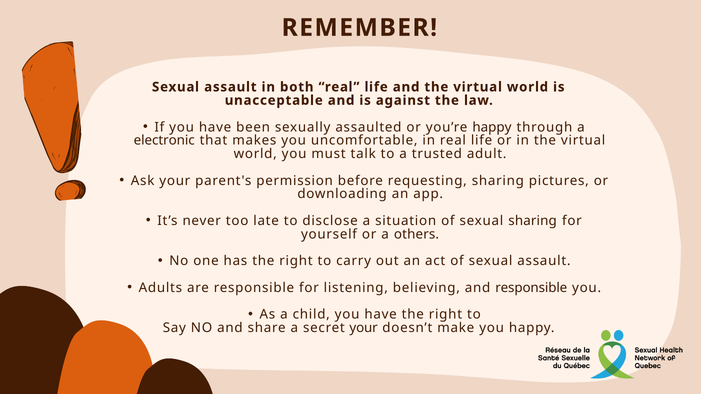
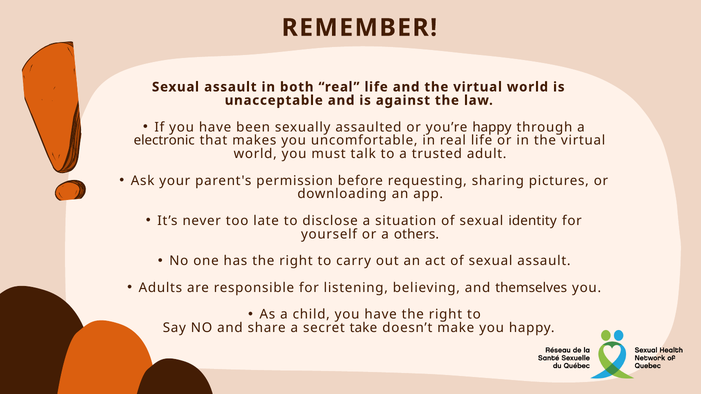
sexual sharing: sharing -> identity
and responsible: responsible -> themselves
secret your: your -> take
